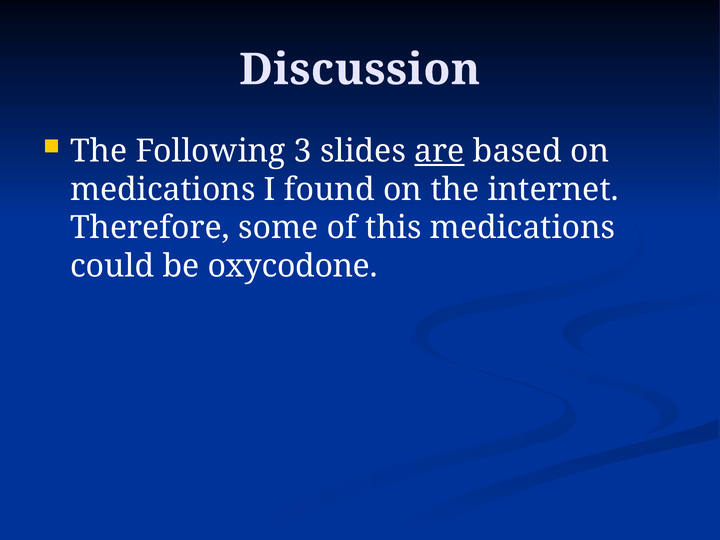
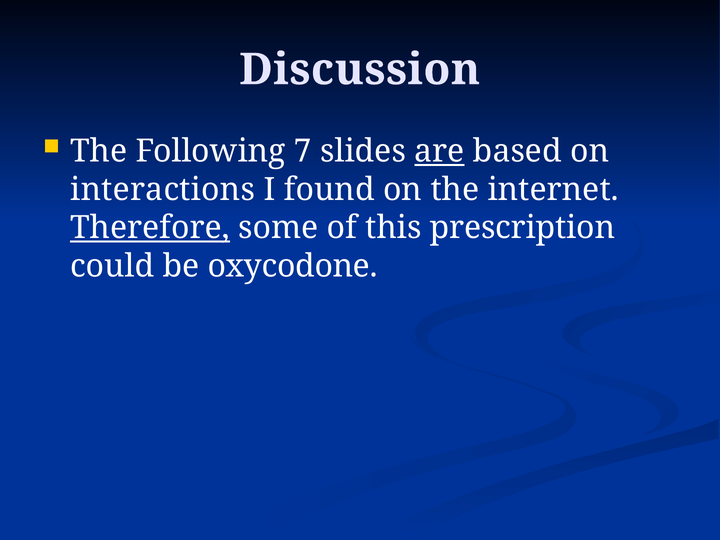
3: 3 -> 7
medications at (163, 189): medications -> interactions
Therefore underline: none -> present
this medications: medications -> prescription
